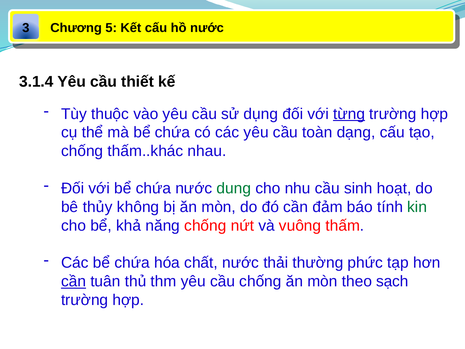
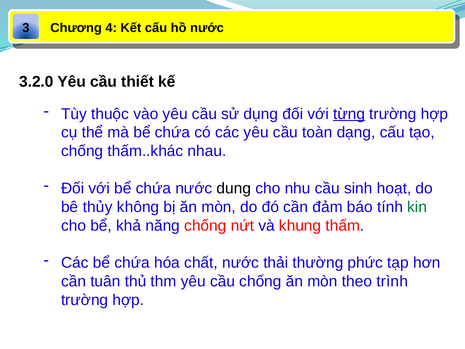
5: 5 -> 4
3.1.4: 3.1.4 -> 3.2.0
dung colour: green -> black
vuông: vuông -> khung
cần at (74, 281) underline: present -> none
sạch: sạch -> trình
